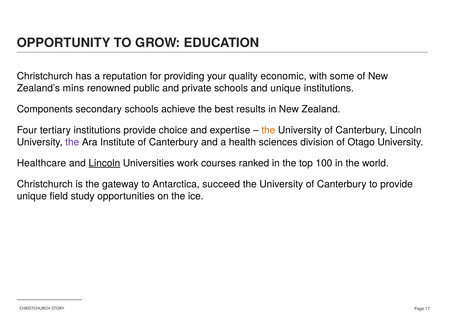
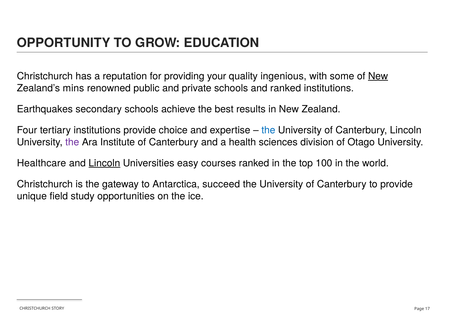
economic: economic -> ingenious
New at (378, 76) underline: none -> present
and unique: unique -> ranked
Components: Components -> Earthquakes
the at (268, 130) colour: orange -> blue
work: work -> easy
